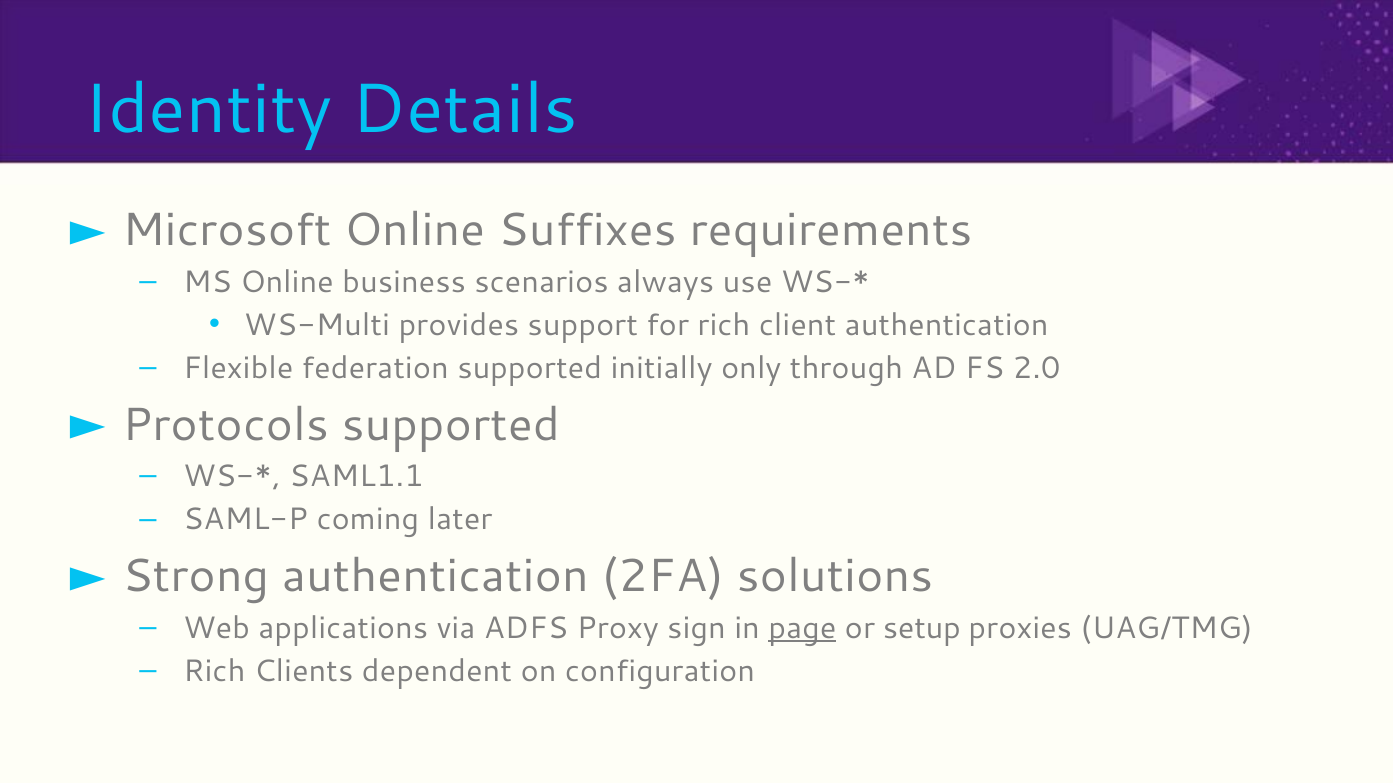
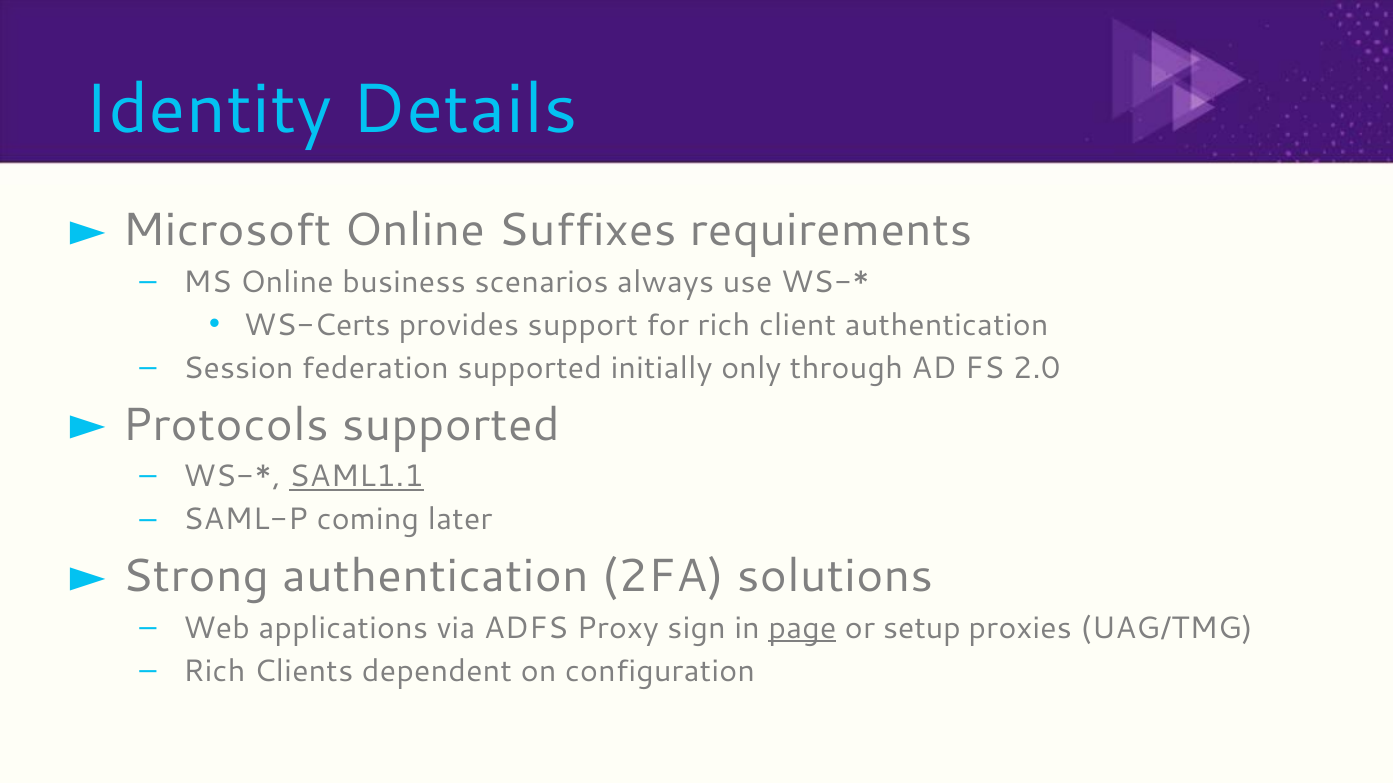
WS-Multi: WS-Multi -> WS-Certs
Flexible: Flexible -> Session
SAML1.1 underline: none -> present
